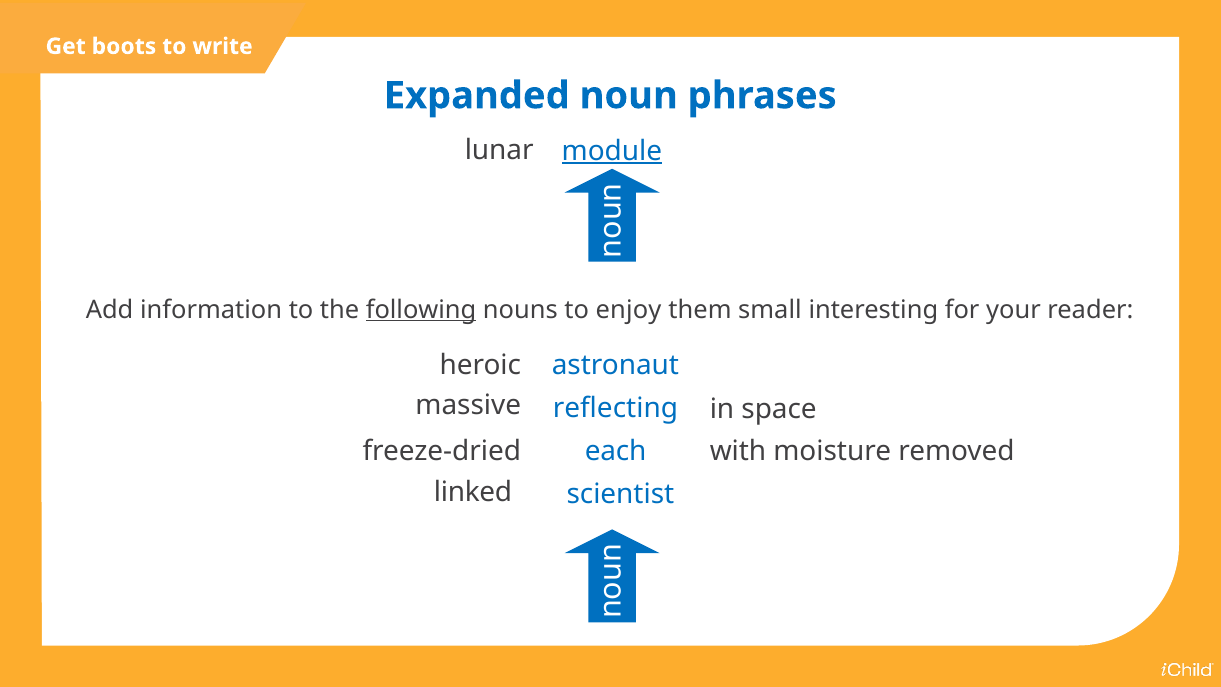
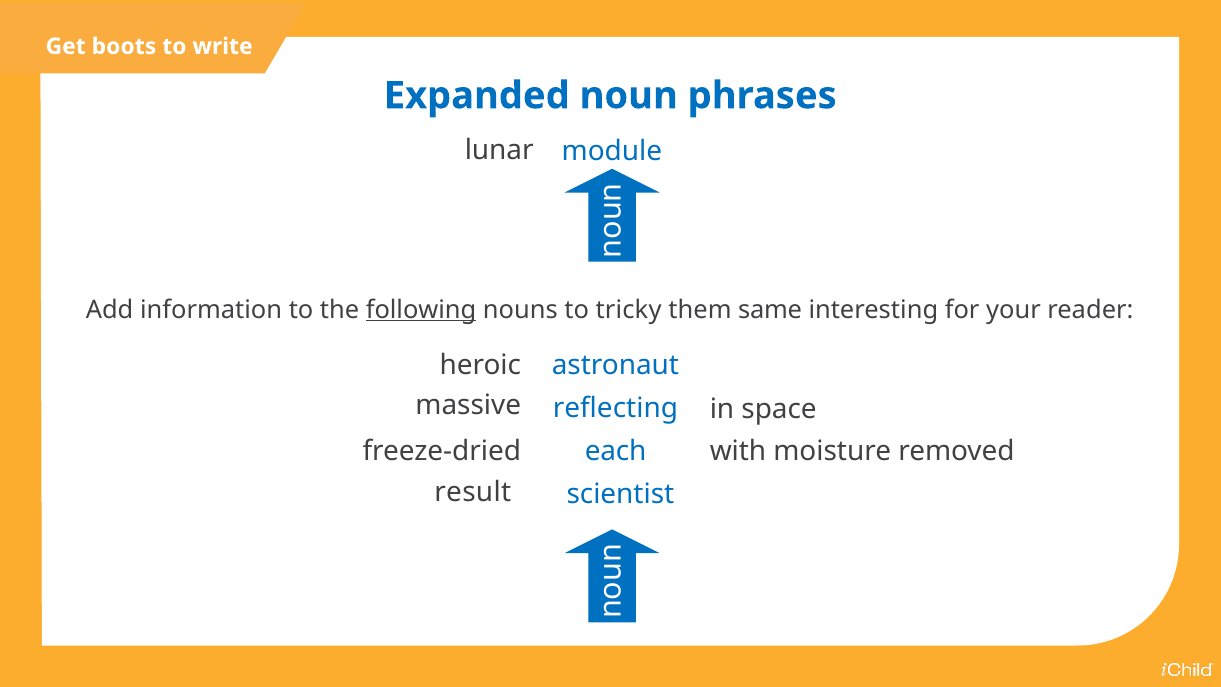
module underline: present -> none
enjoy: enjoy -> tricky
small: small -> same
linked: linked -> result
